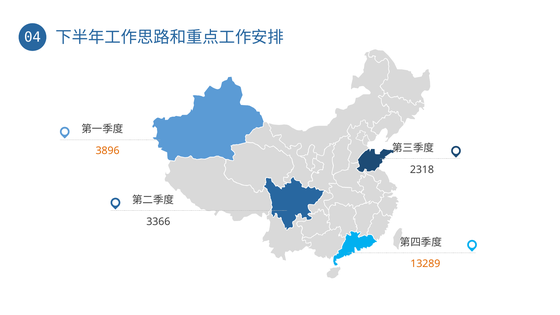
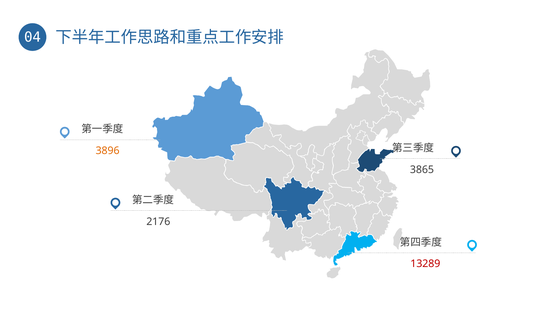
2318: 2318 -> 3865
3366: 3366 -> 2176
13289 colour: orange -> red
